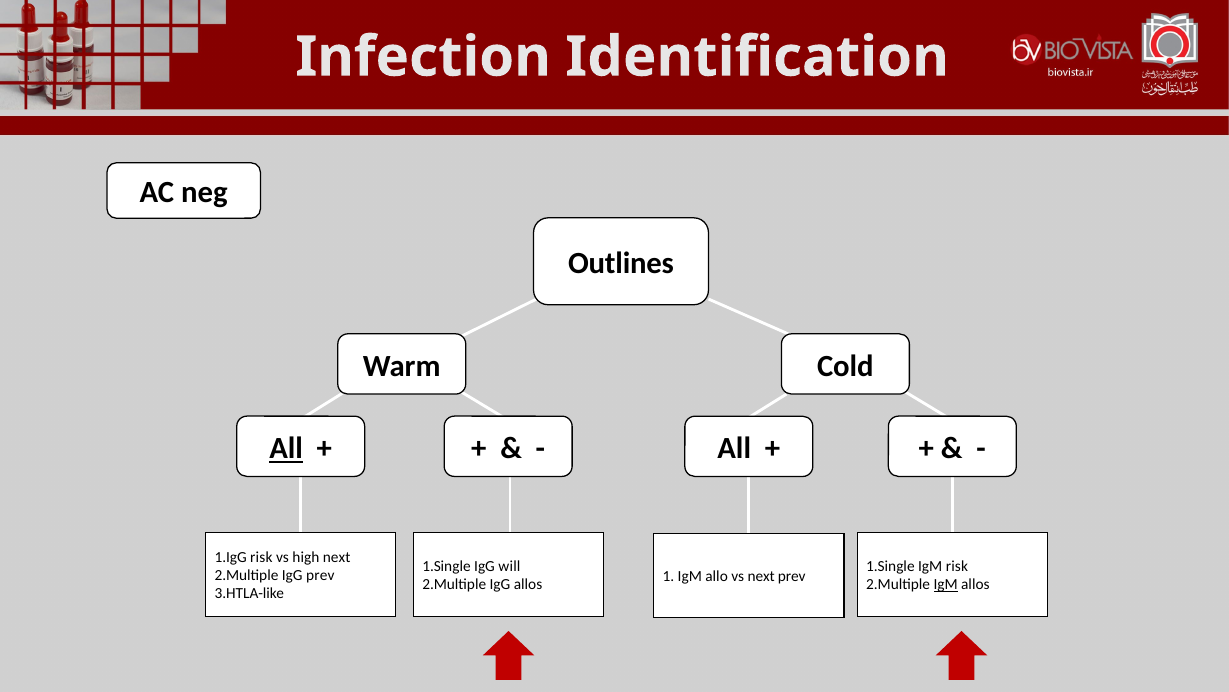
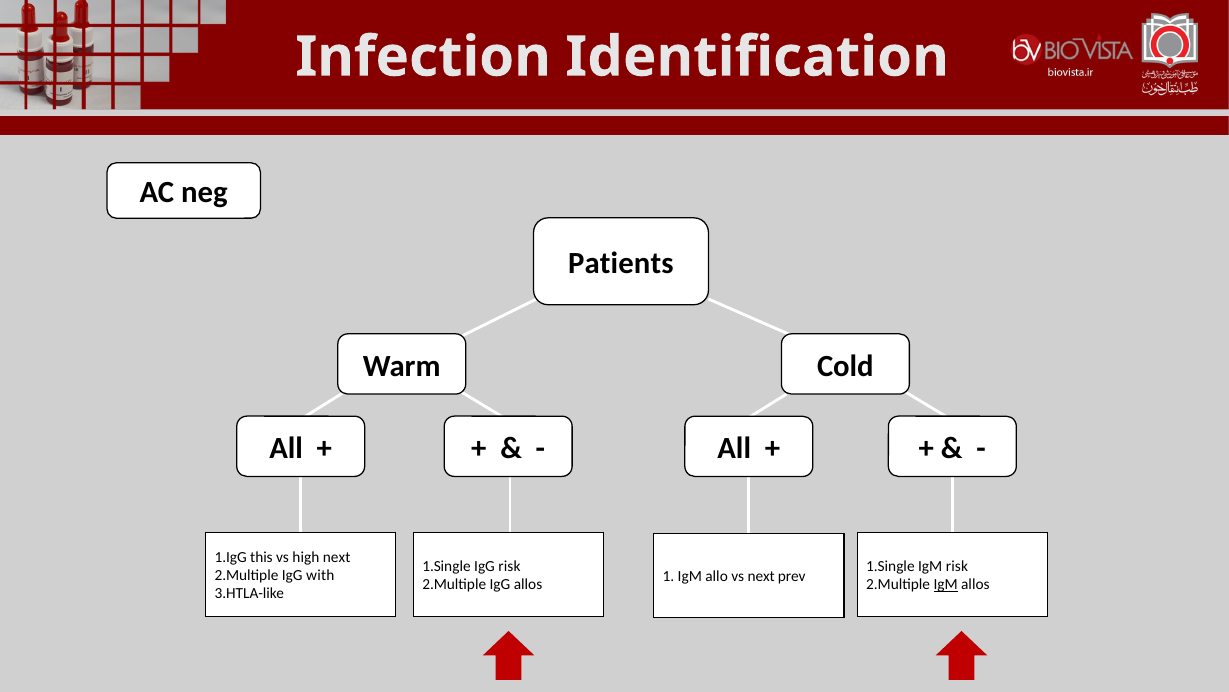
Outlines: Outlines -> Patients
All at (286, 448) underline: present -> none
risk at (261, 556): risk -> this
IgG will: will -> risk
IgG prev: prev -> with
